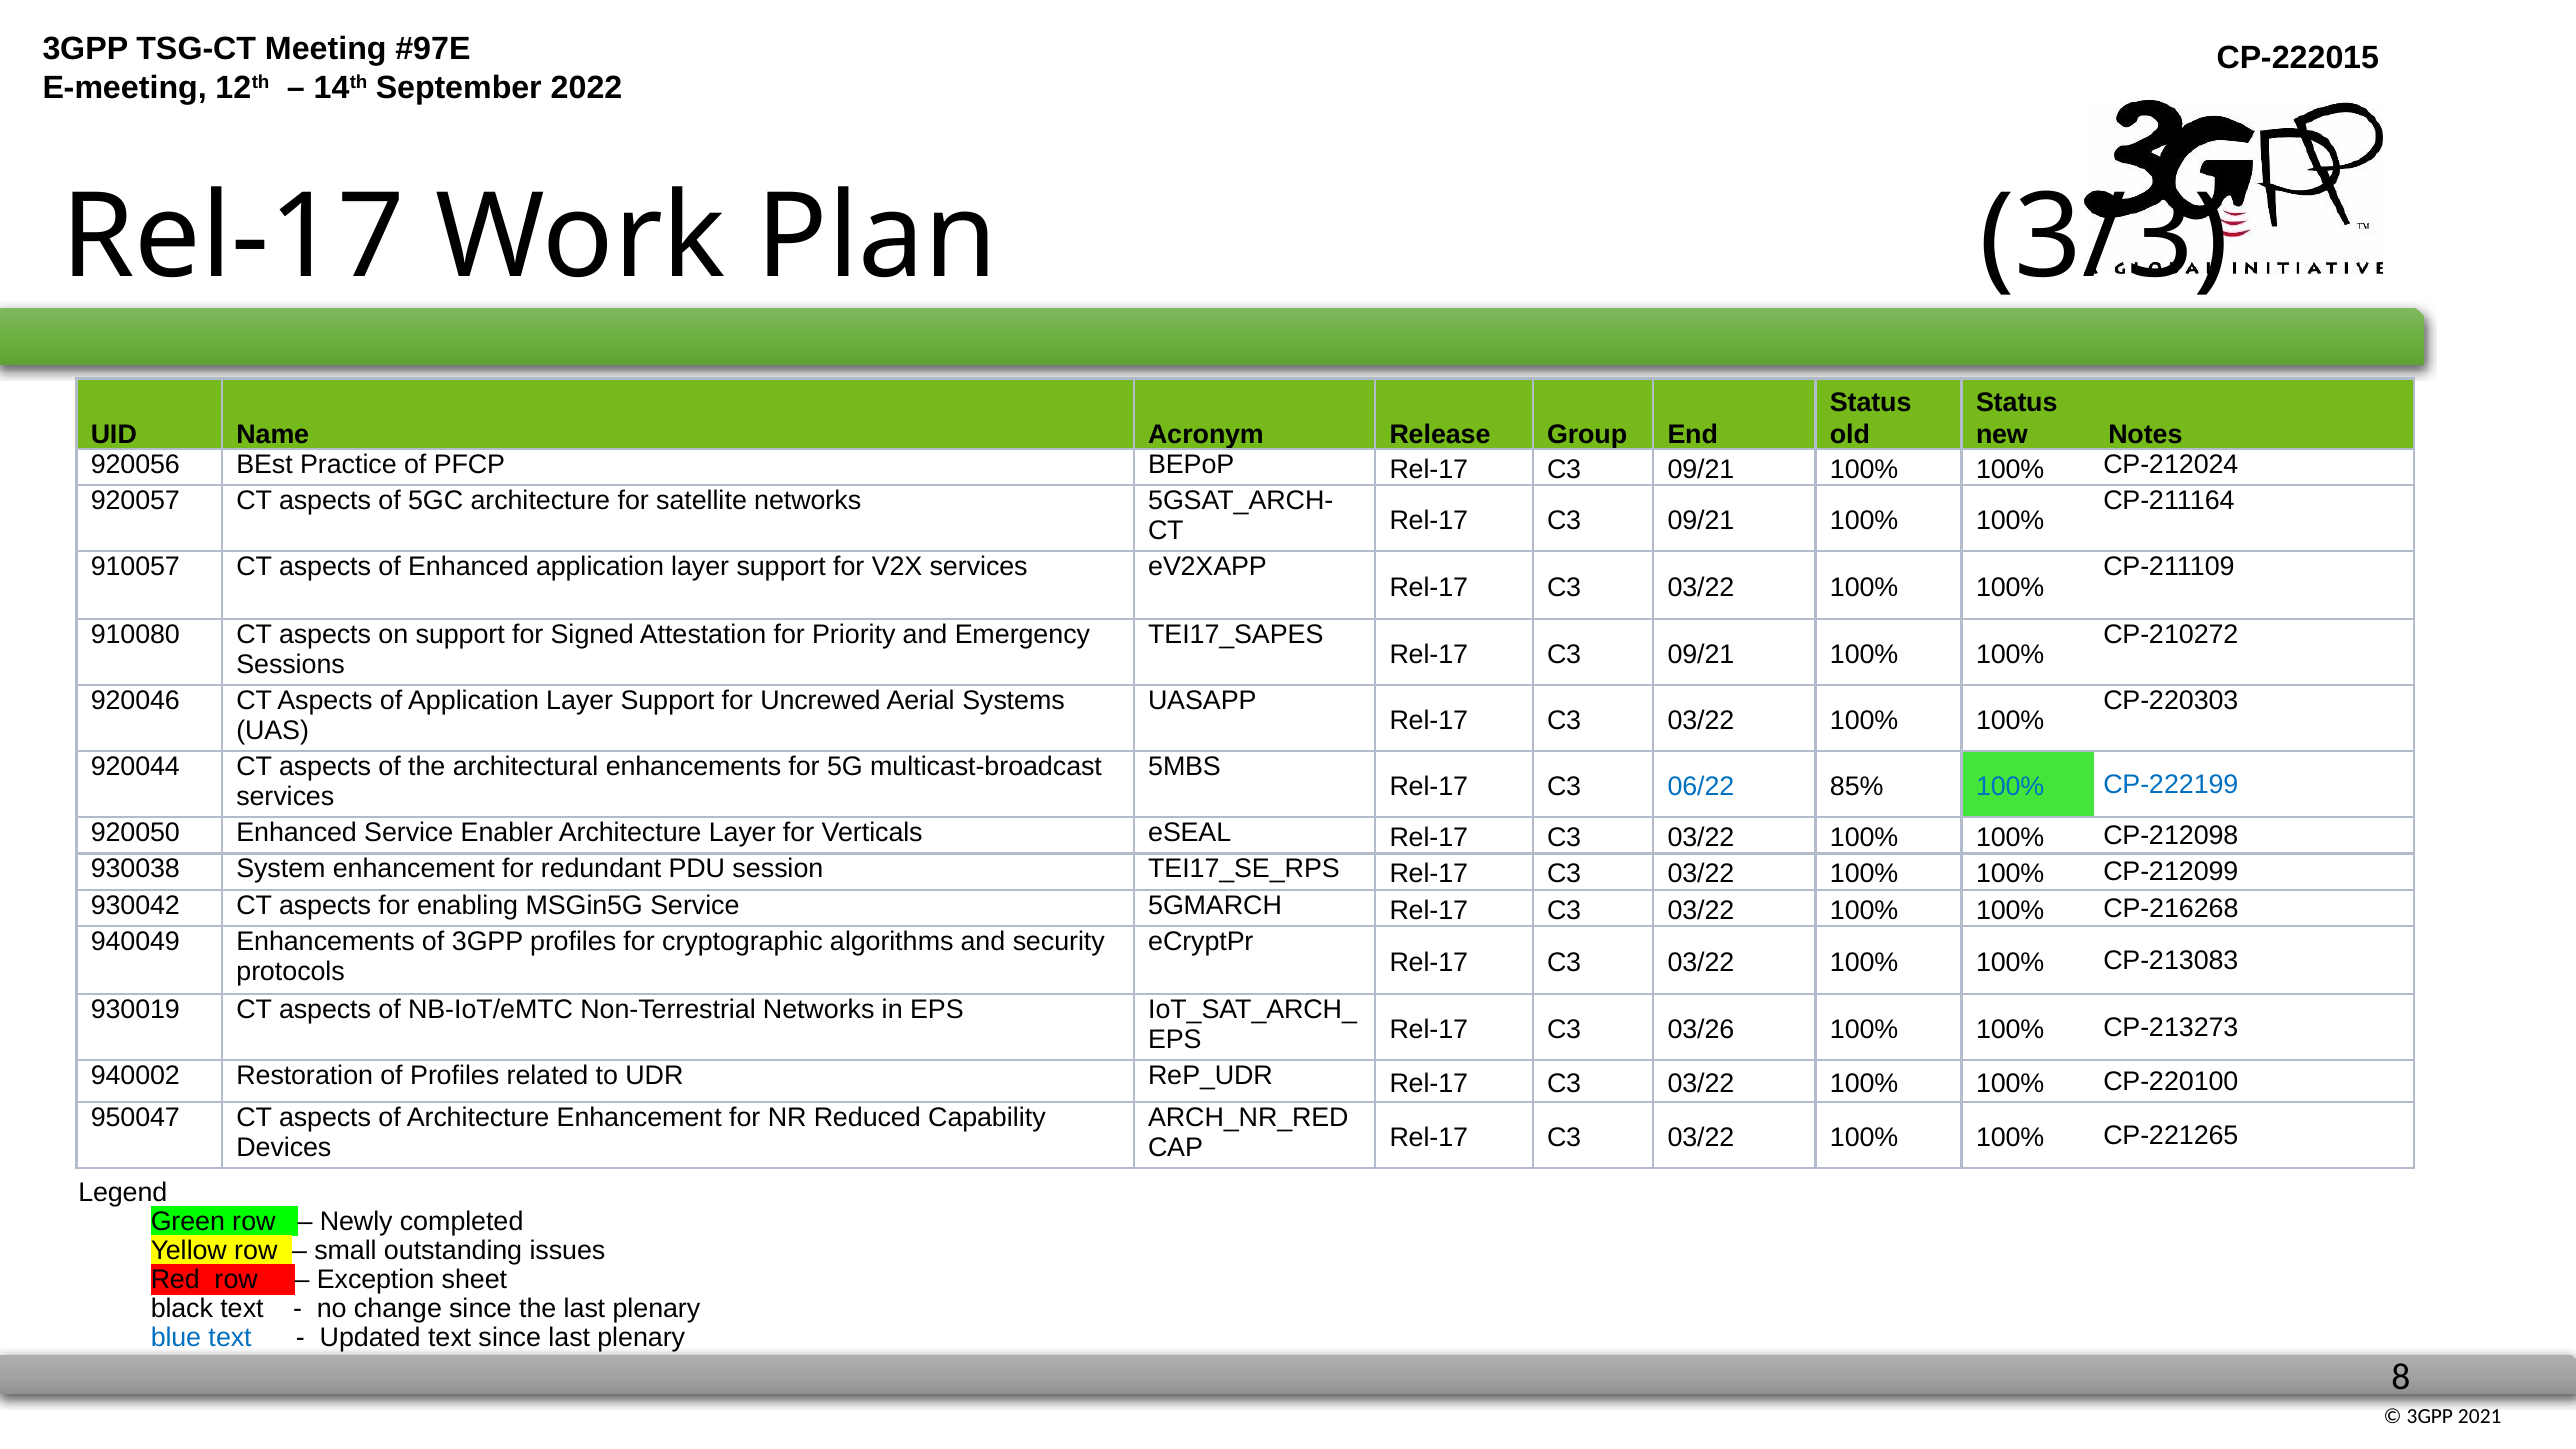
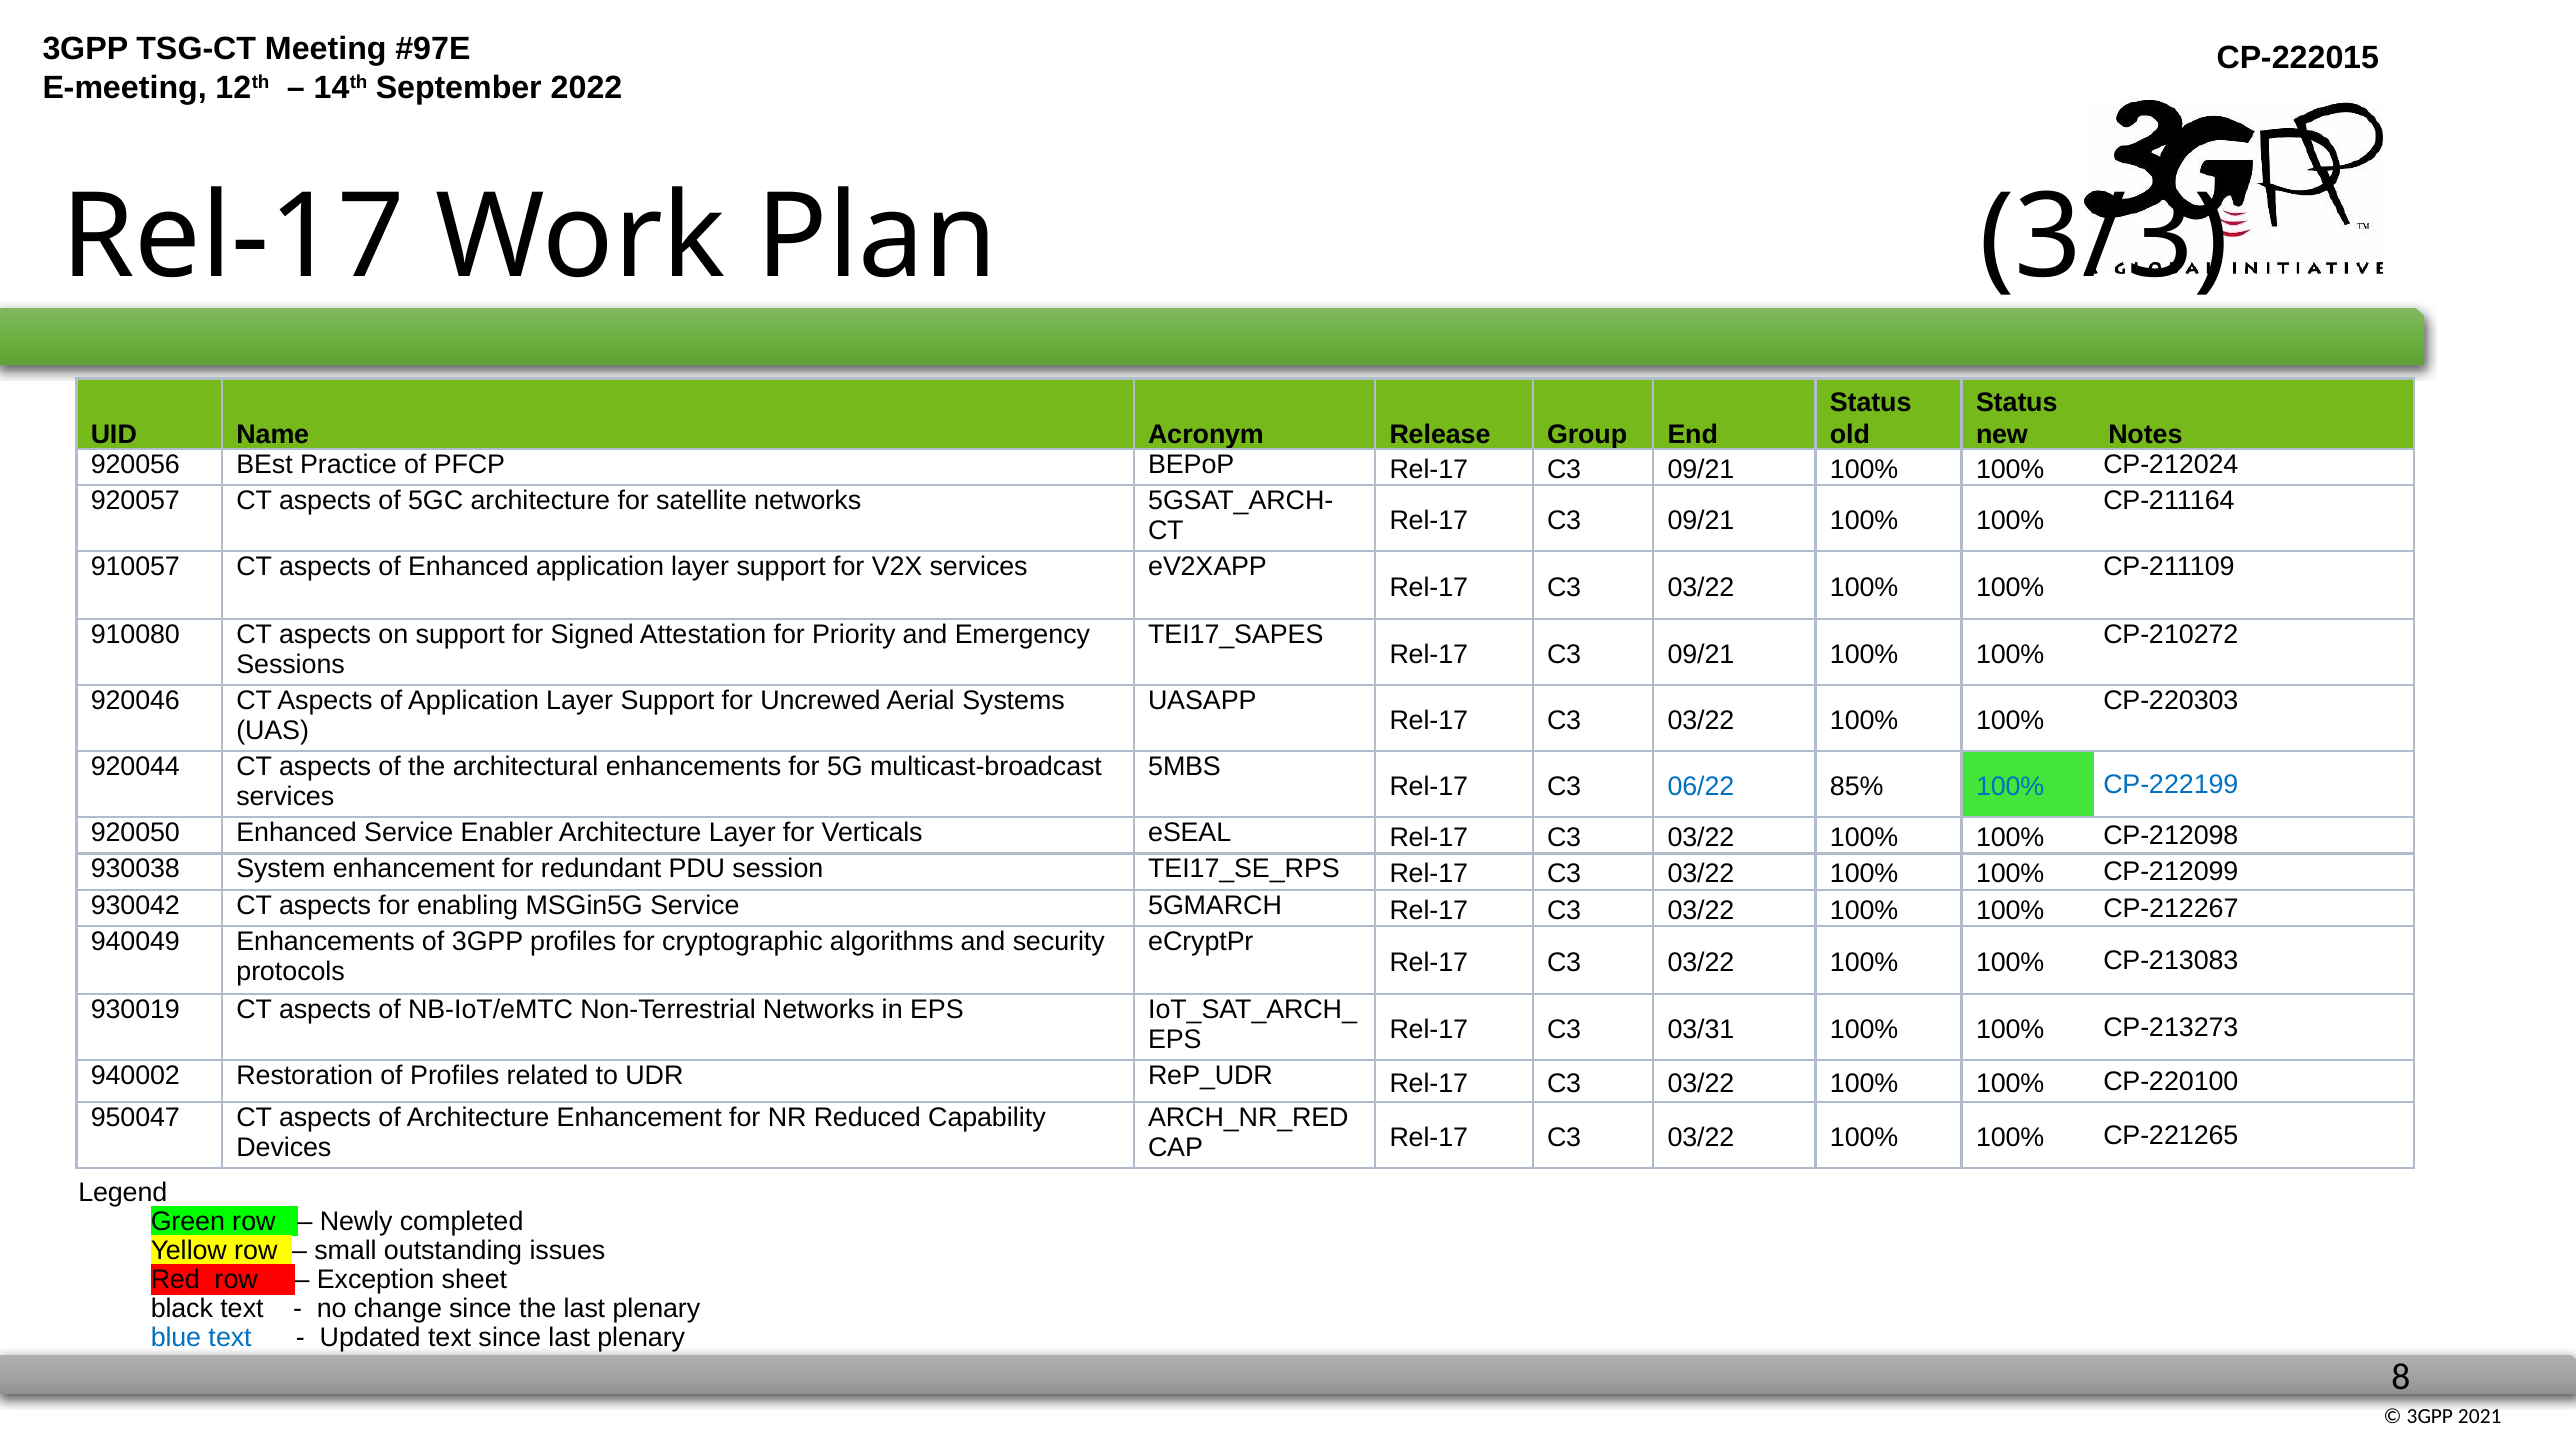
CP-216268: CP-216268 -> CP-212267
03/26: 03/26 -> 03/31
